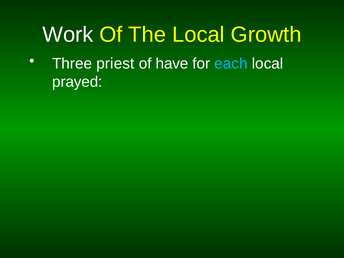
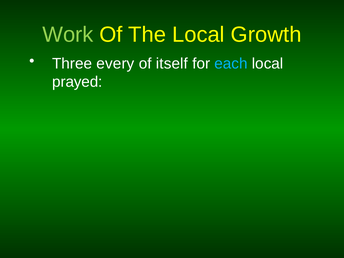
Work colour: white -> light green
priest: priest -> every
have: have -> itself
